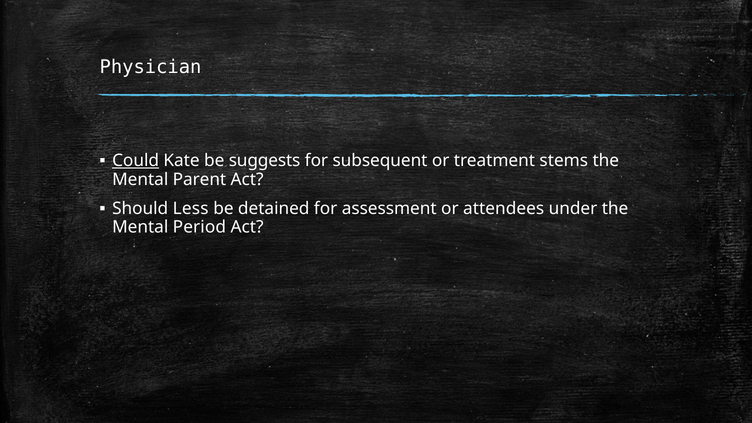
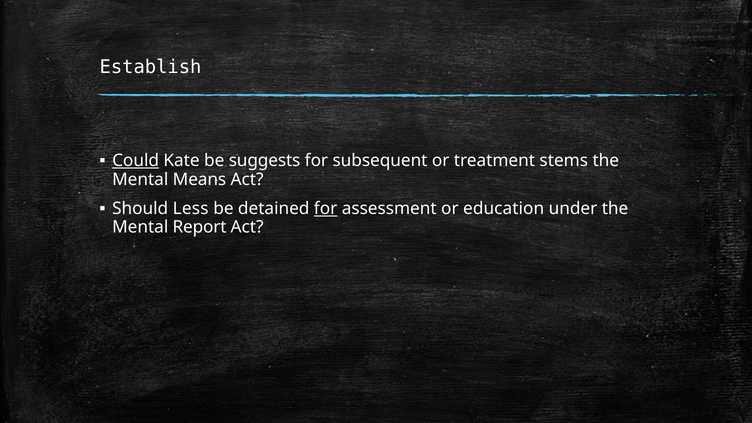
Physician: Physician -> Establish
Parent: Parent -> Means
for at (326, 209) underline: none -> present
attendees: attendees -> education
Period: Period -> Report
